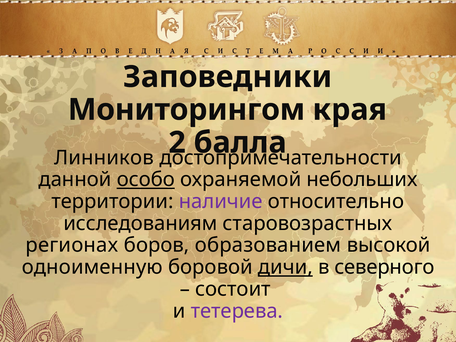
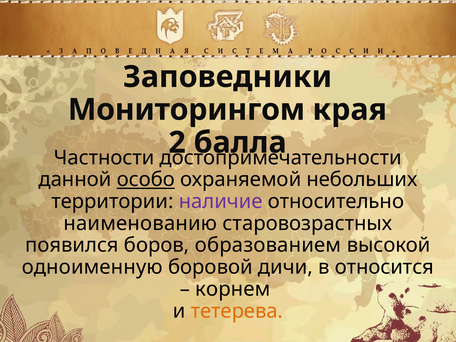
Линников: Линников -> Частности
исследованиям: исследованиям -> наименованию
регионах: регионах -> появился
дичи underline: present -> none
северного: северного -> относится
состоит: состоит -> корнем
тетерева colour: purple -> orange
